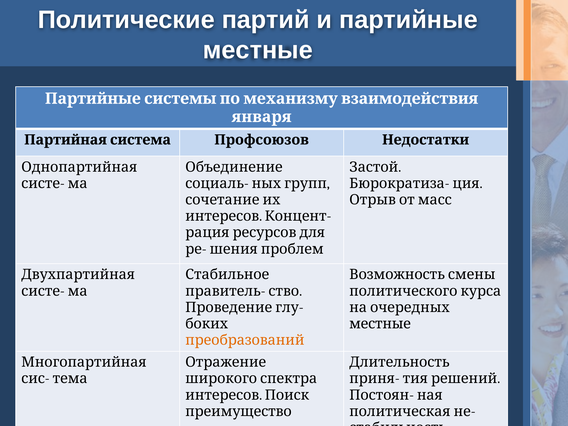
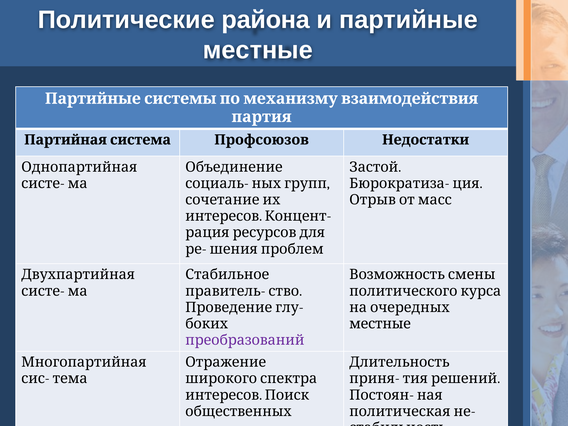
партий: партий -> района
января: января -> партия
преобразований colour: orange -> purple
преимущество: преимущество -> общественных
